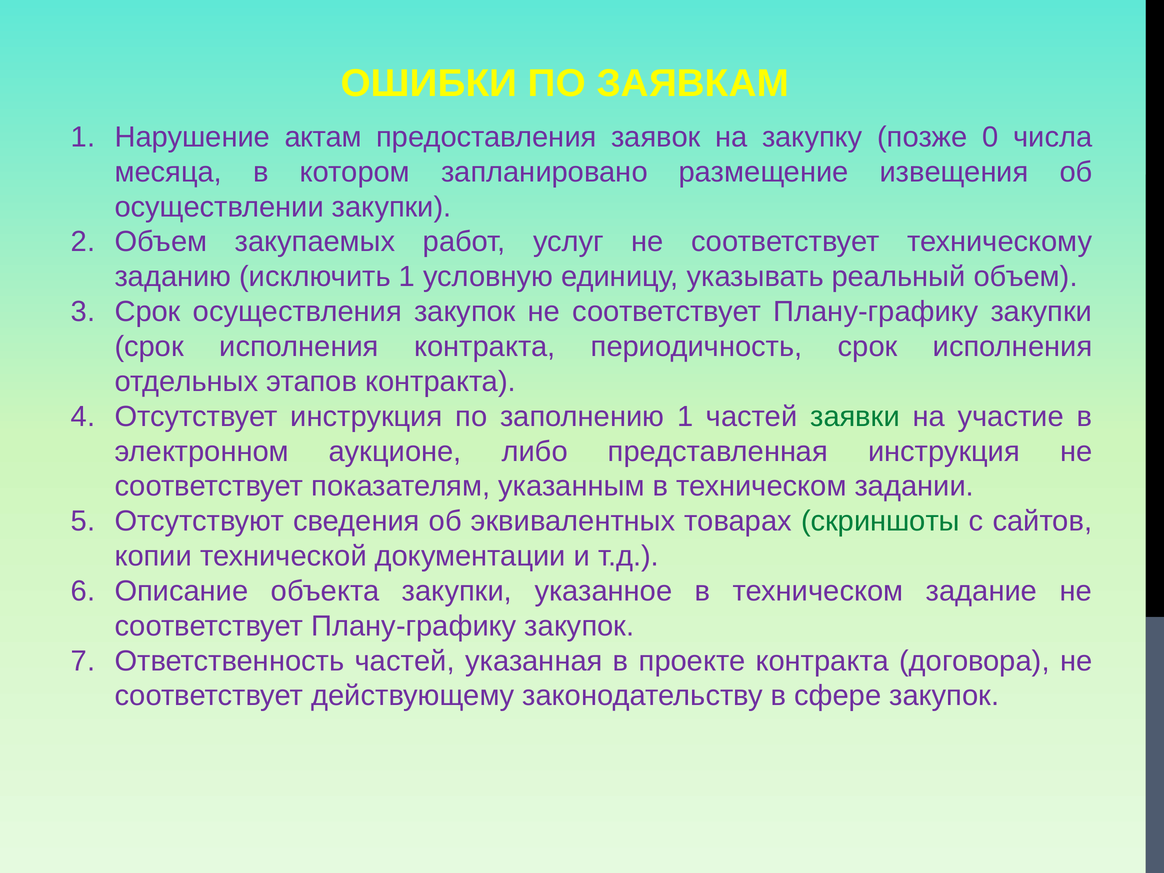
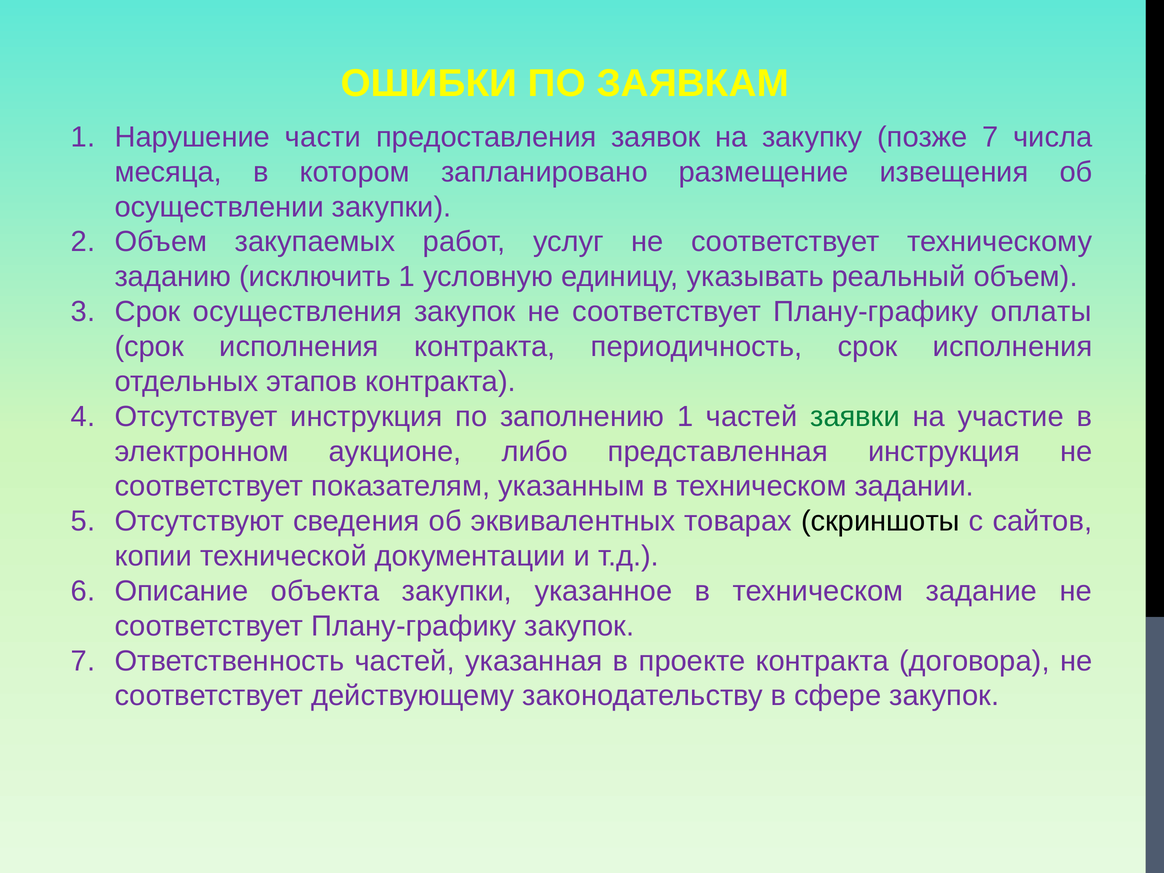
актам: актам -> части
позже 0: 0 -> 7
Плану-графику закупки: закупки -> оплаты
скриншоты colour: green -> black
